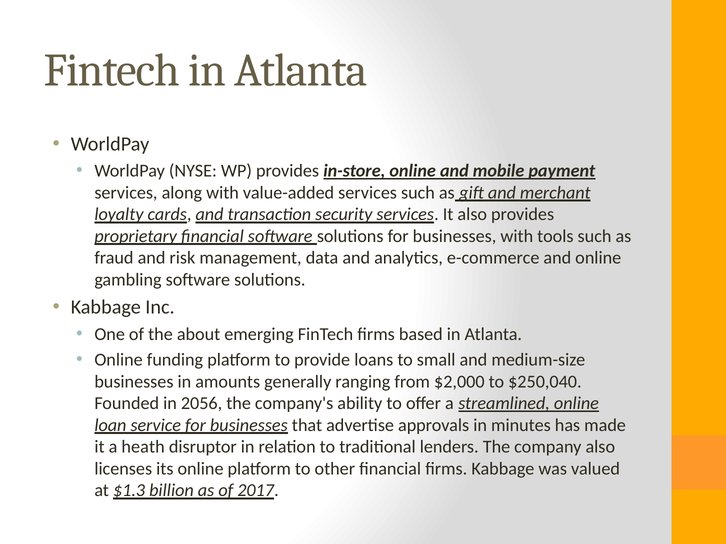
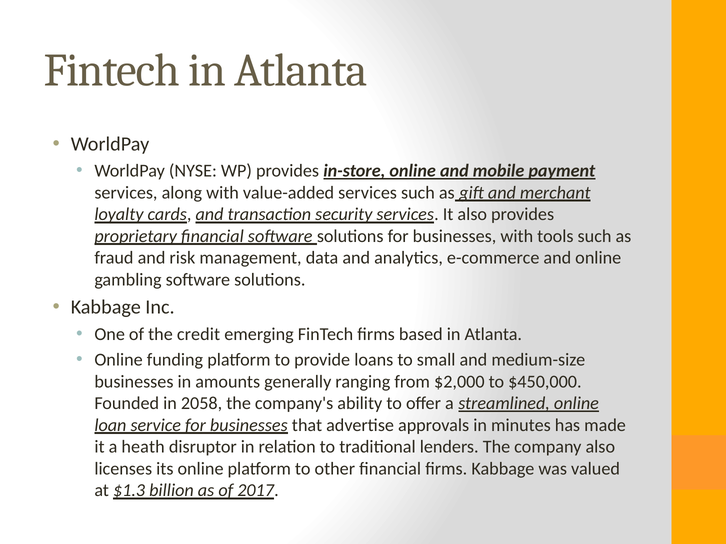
about: about -> credit
$250,040: $250,040 -> $450,000
2056: 2056 -> 2058
